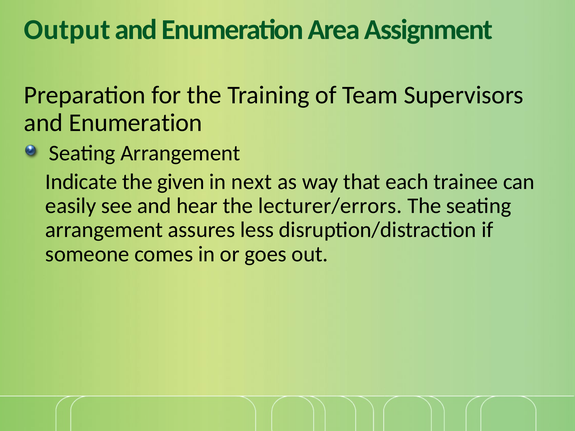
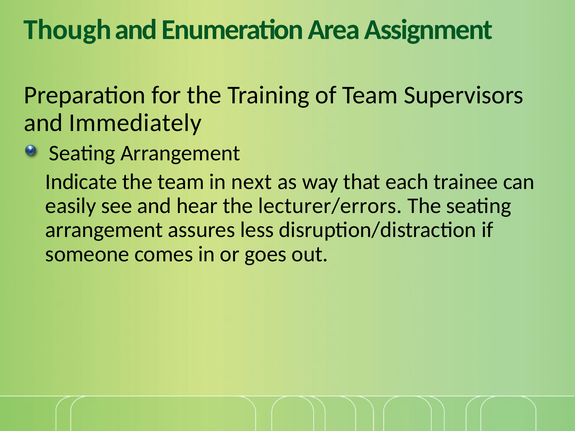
Output: Output -> Though
Enumeration at (135, 123): Enumeration -> Immediately
the given: given -> team
